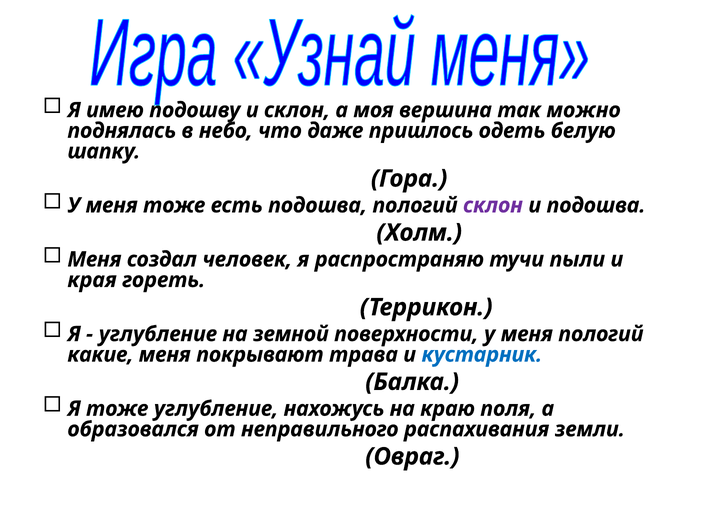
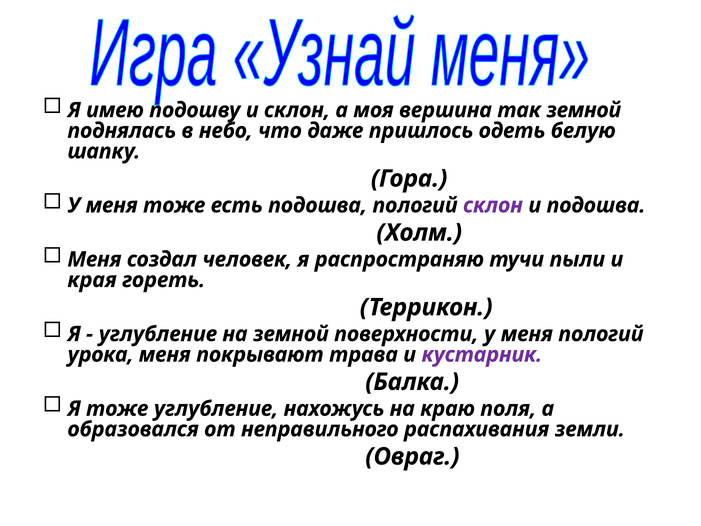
так можно: можно -> земной
какие: какие -> урока
кустарник colour: blue -> purple
